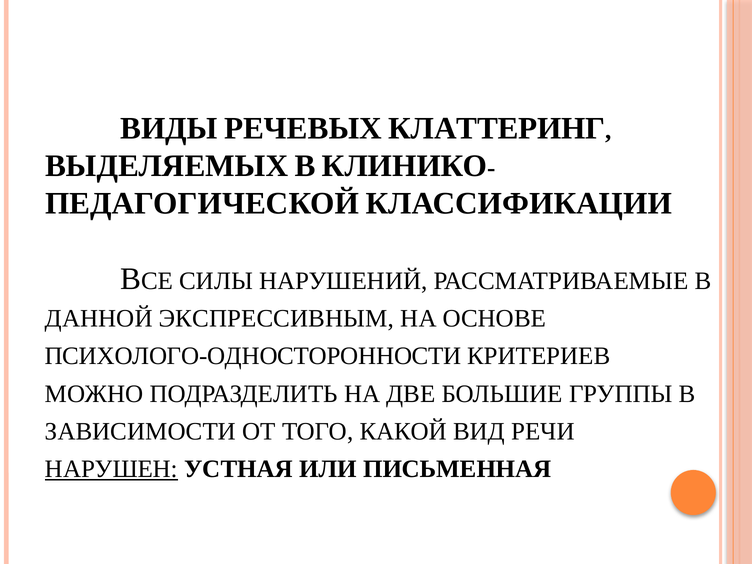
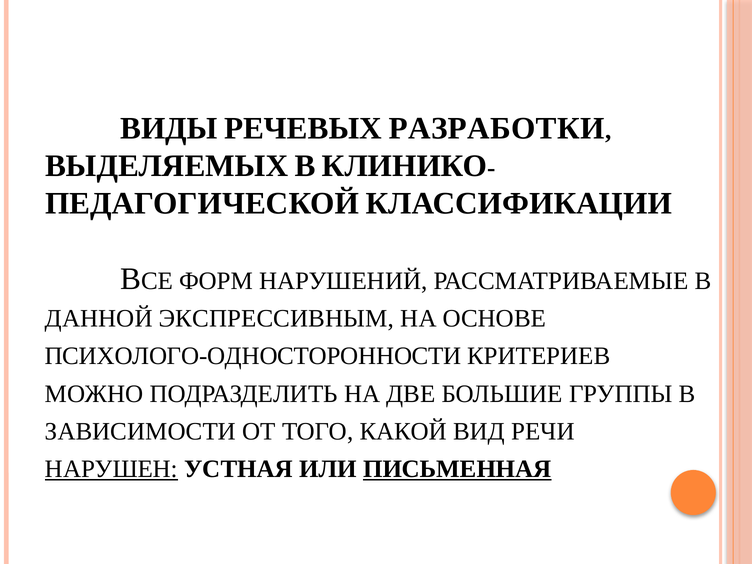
КЛАТТЕРИНГ: КЛАТТЕРИНГ -> РАЗРАБОТКИ
СИЛЫ: СИЛЫ -> ФОРМ
ПИСЬМЕННАЯ underline: none -> present
